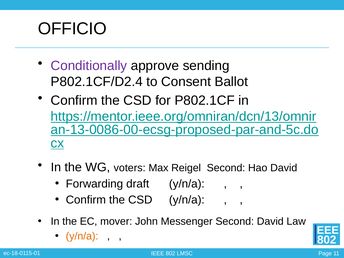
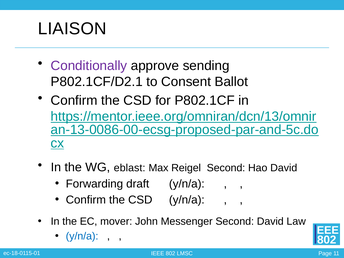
OFFICIO: OFFICIO -> LIAISON
P802.1CF/D2.4: P802.1CF/D2.4 -> P802.1CF/D2.1
voters: voters -> eblast
y/n/a at (82, 236) colour: orange -> blue
